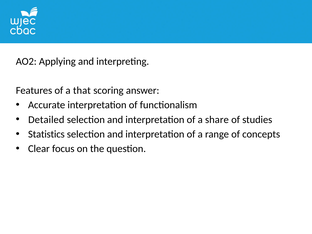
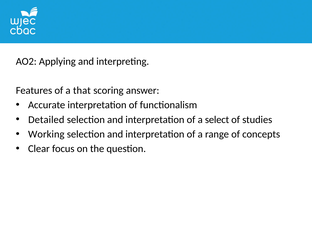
share: share -> select
Statistics: Statistics -> Working
